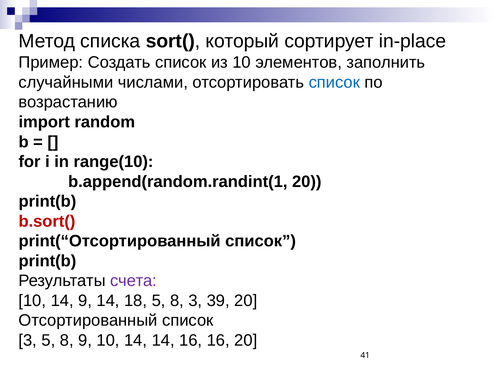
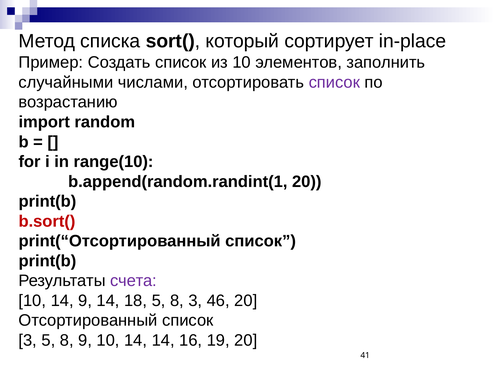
список at (334, 82) colour: blue -> purple
39: 39 -> 46
16 16: 16 -> 19
